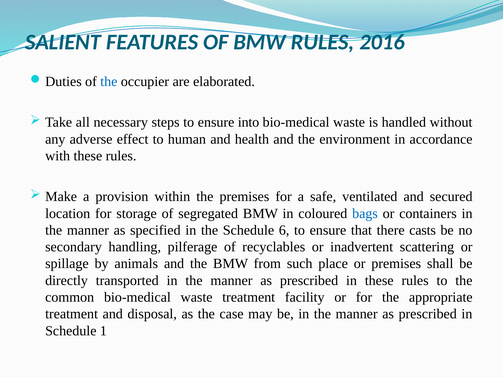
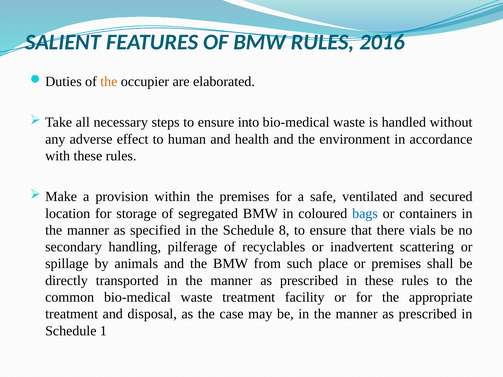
the at (109, 82) colour: blue -> orange
6: 6 -> 8
casts: casts -> vials
